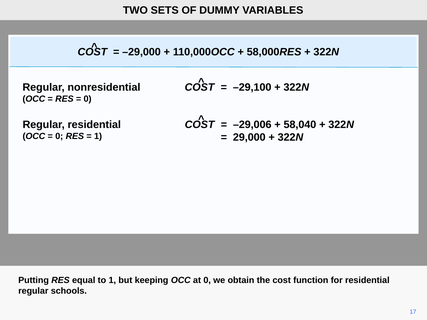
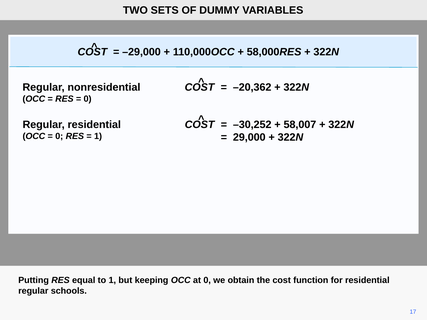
–29,100: –29,100 -> –20,362
–29,006: –29,006 -> –30,252
58,040: 58,040 -> 58,007
